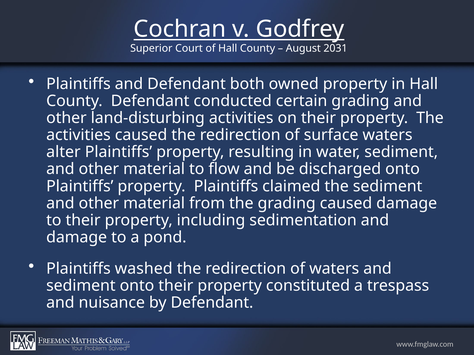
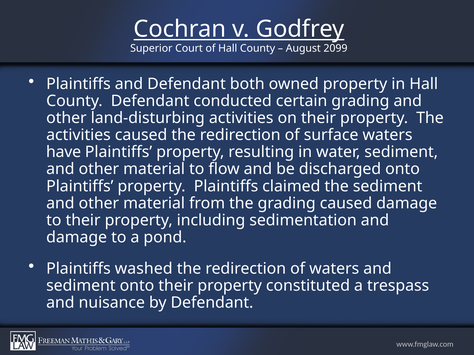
2031: 2031 -> 2099
alter: alter -> have
